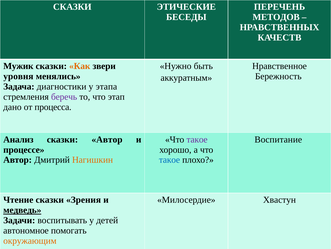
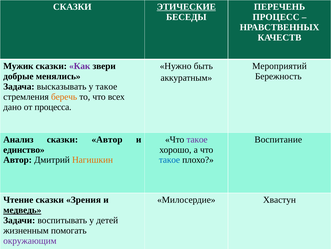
ЭТИЧЕСКИЕ underline: none -> present
МЕТОДОВ: МЕТОДОВ -> ПРОЦЕСС
Как colour: orange -> purple
Нравственное: Нравственное -> Мероприятий
уровня: уровня -> добрые
диагностики: диагностики -> высказывать
у этапа: этапа -> такое
беречь colour: purple -> orange
этап: этап -> всех
процессе: процессе -> единство
автономное: автономное -> жизненным
окружающим colour: orange -> purple
